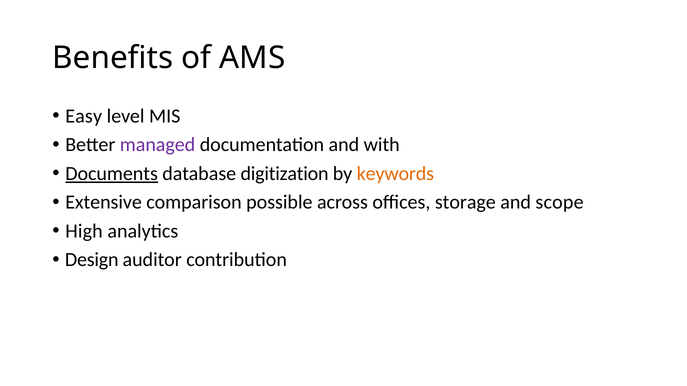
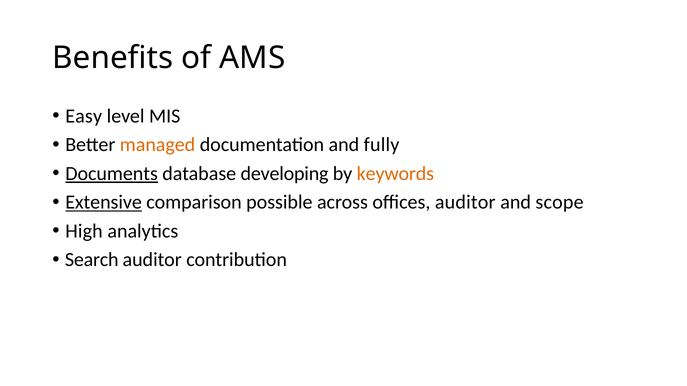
managed colour: purple -> orange
with: with -> fully
digitization: digitization -> developing
Extensive underline: none -> present
offices storage: storage -> auditor
Design: Design -> Search
